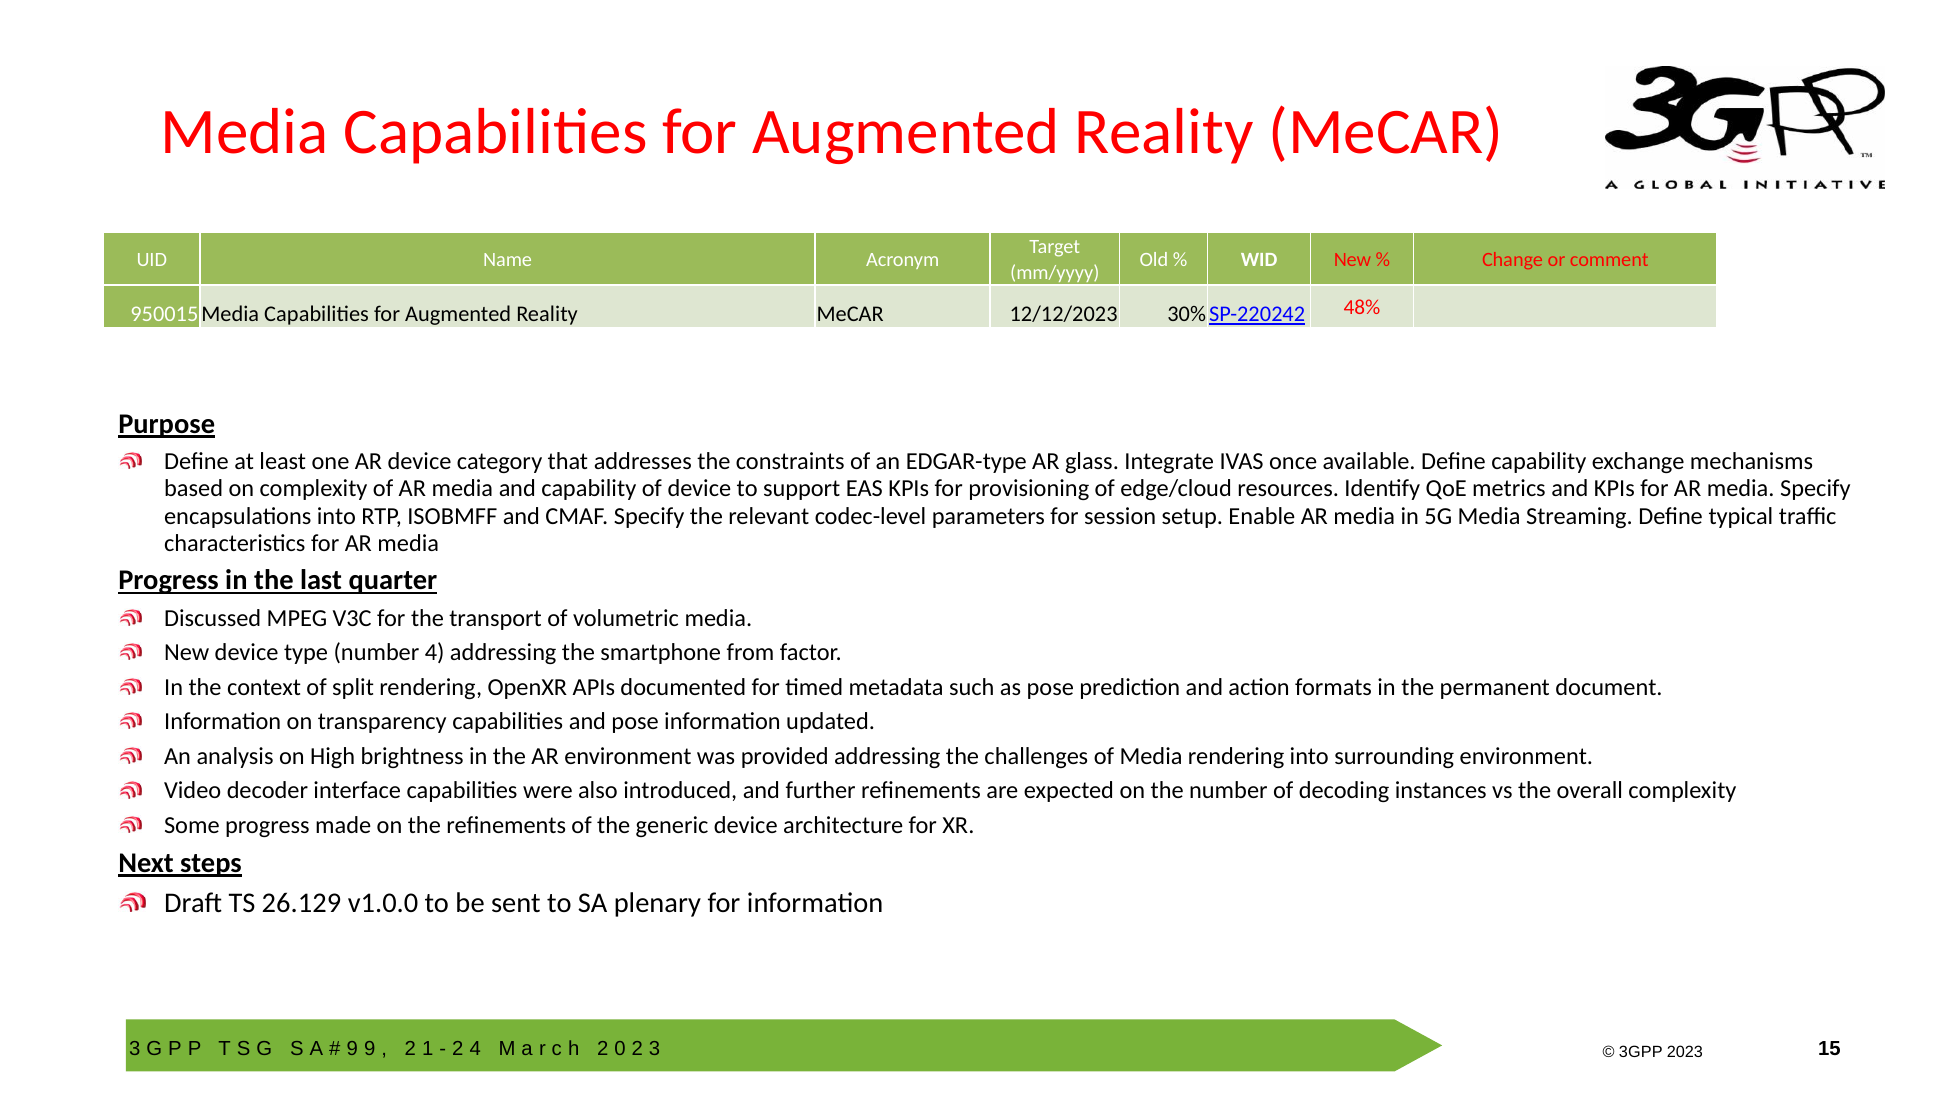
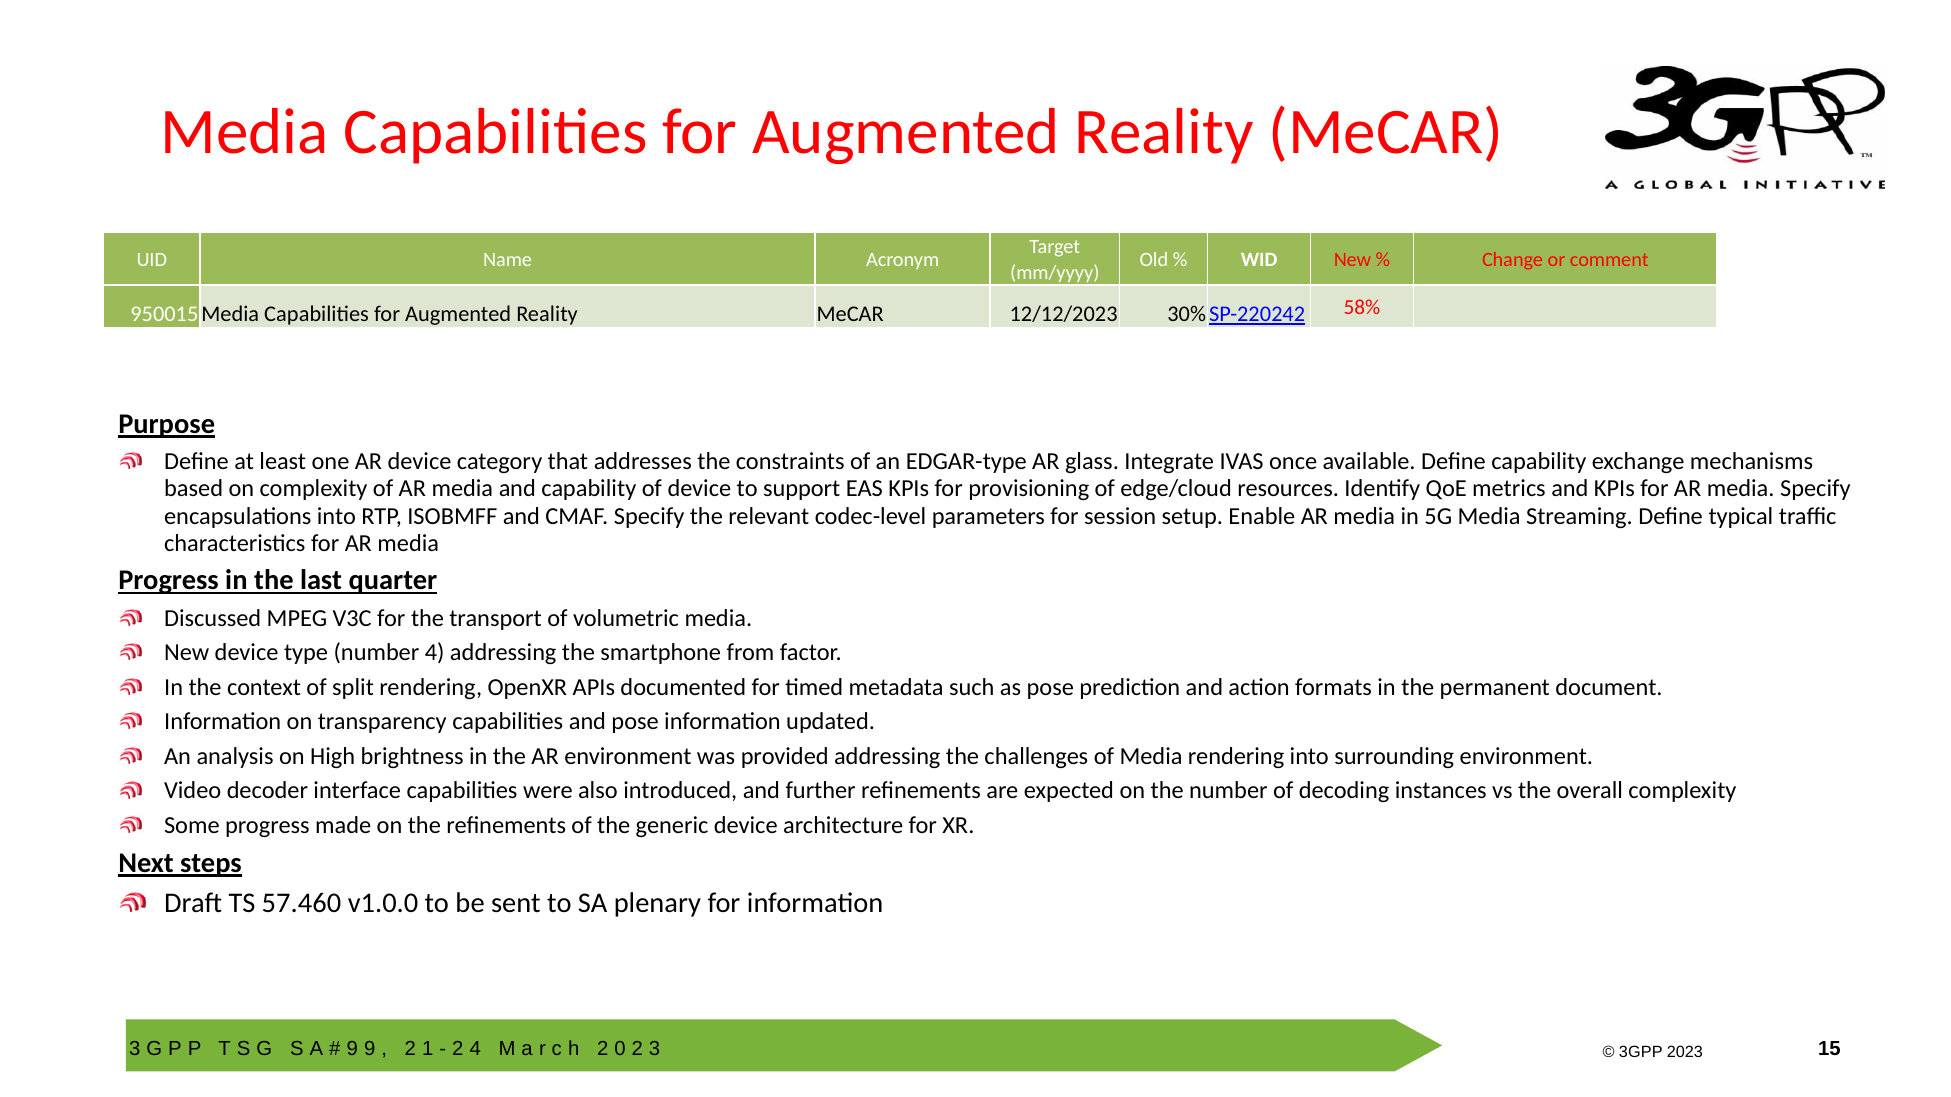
48%: 48% -> 58%
26.129: 26.129 -> 57.460
